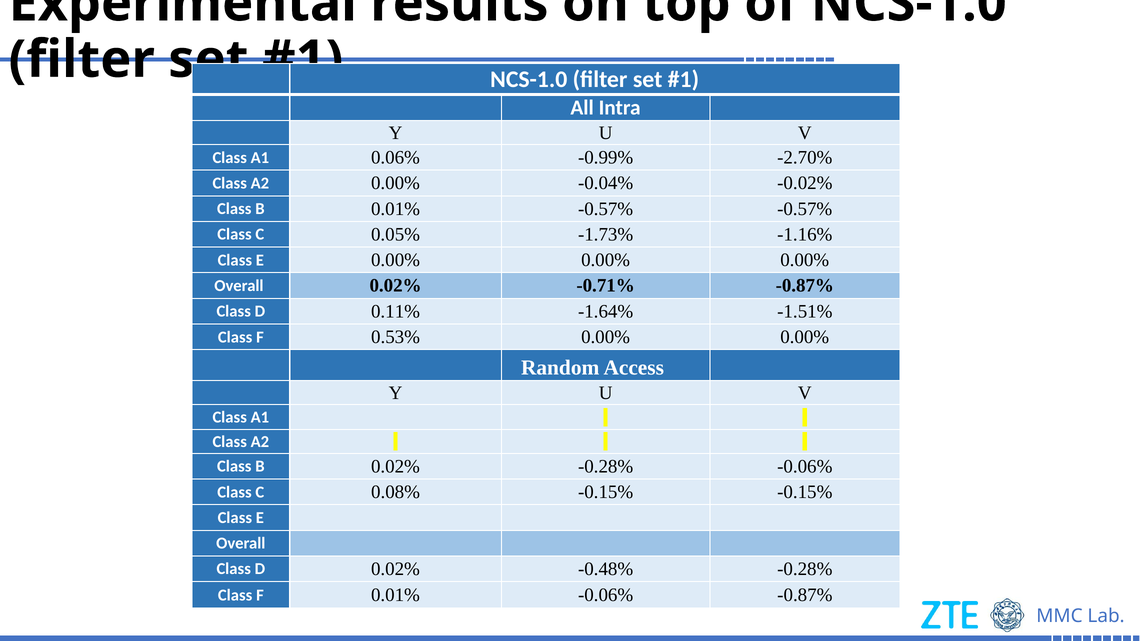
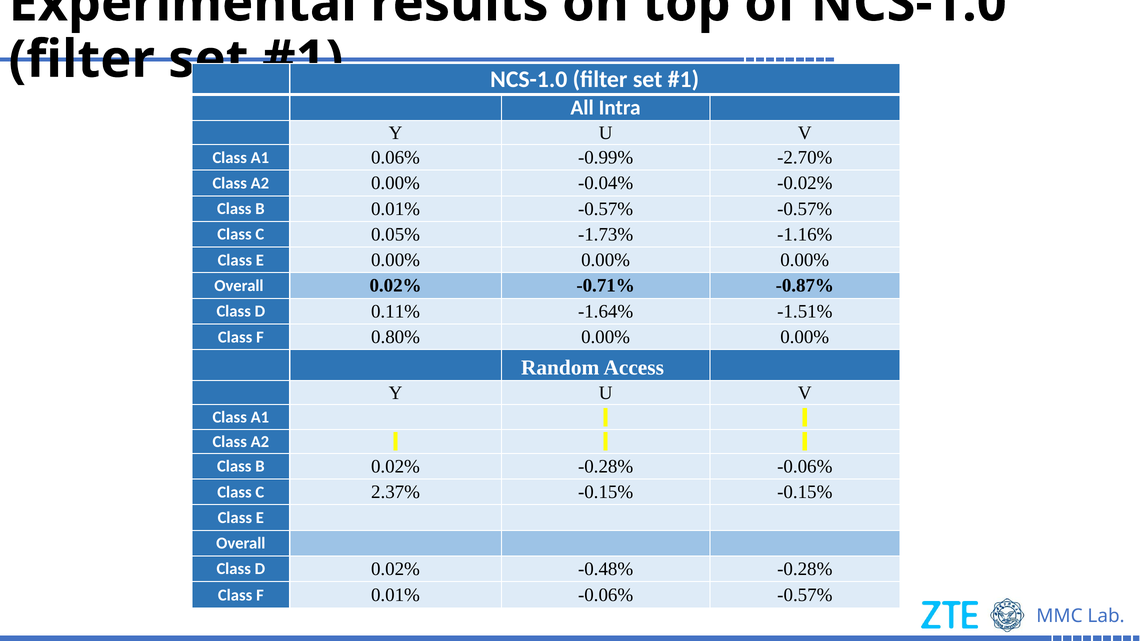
0.53%: 0.53% -> 0.80%
0.08%: 0.08% -> 2.37%
-0.06% -0.87%: -0.87% -> -0.57%
